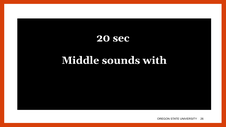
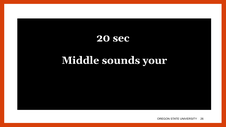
with: with -> your
